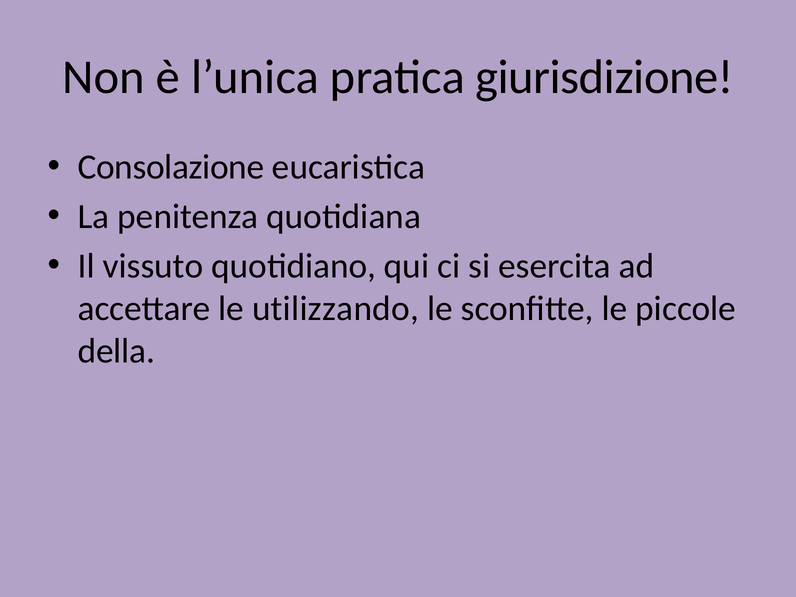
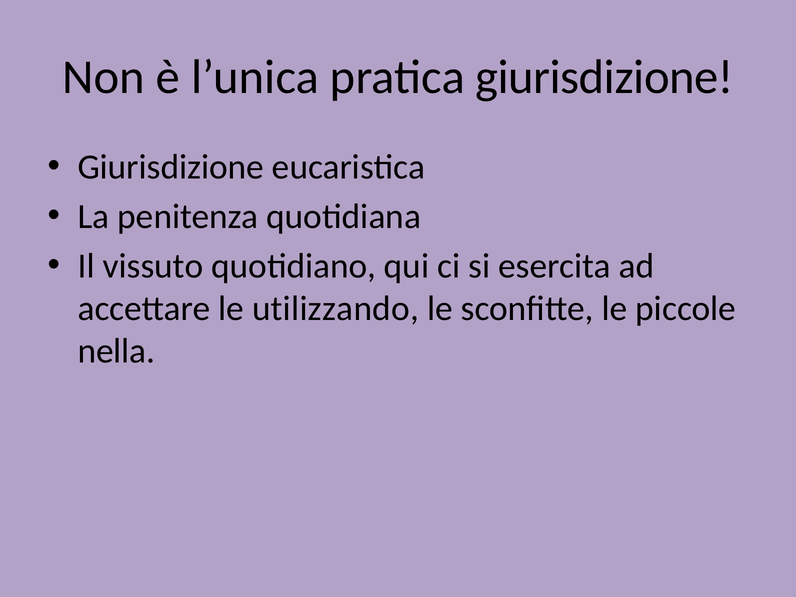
Consolazione at (171, 167): Consolazione -> Giurisdizione
della: della -> nella
